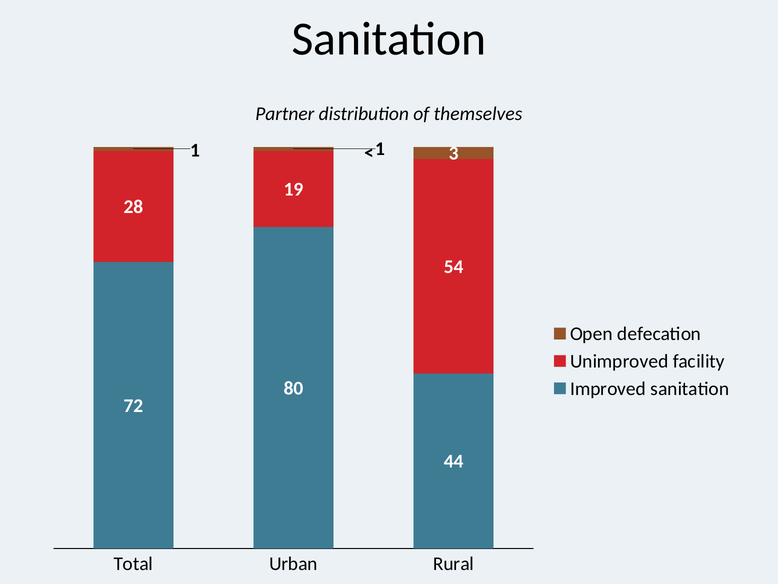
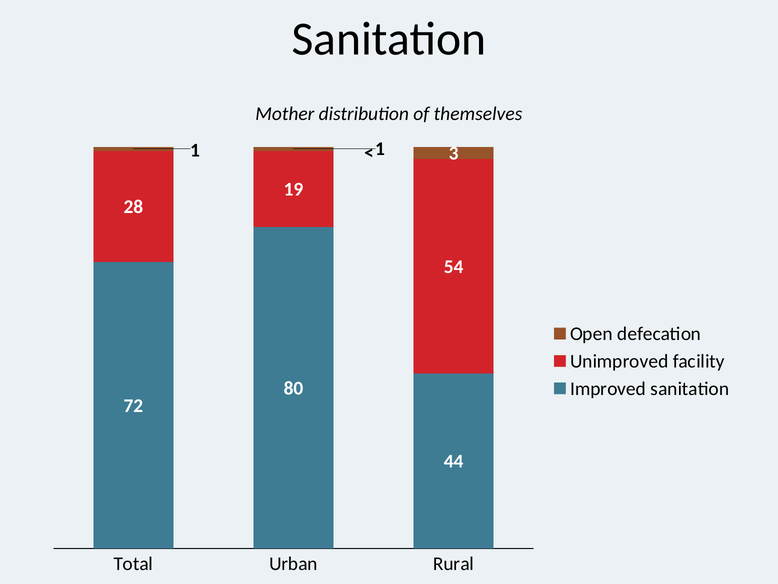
Partner: Partner -> Mother
